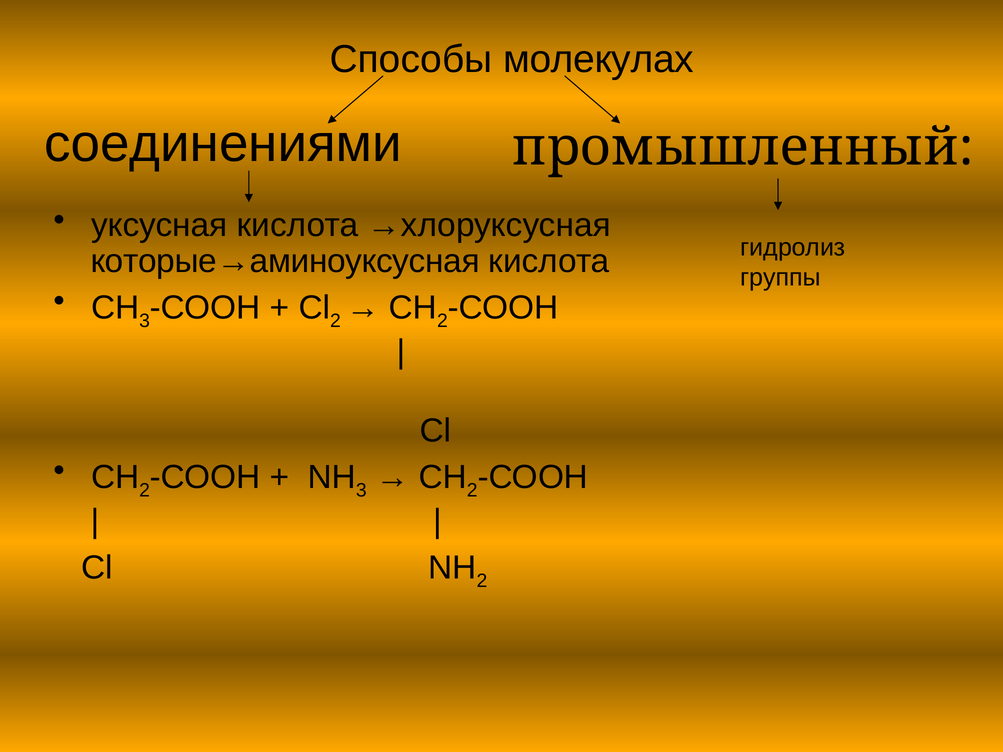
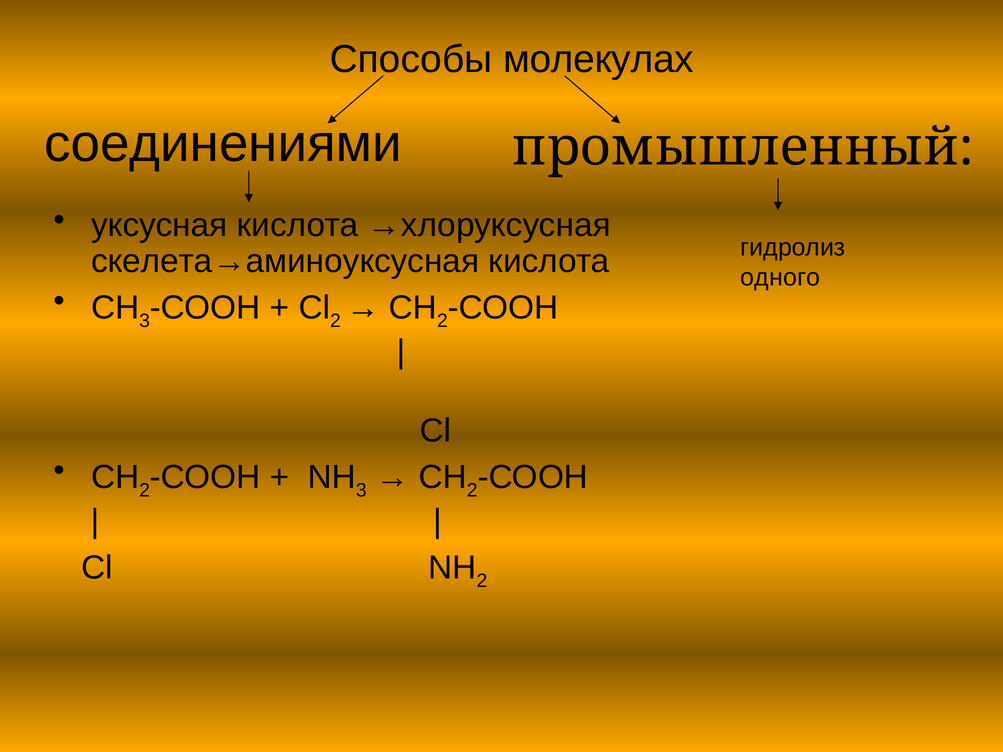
которые→аминоуксусная: которые→аминоуксусная -> скелета→аминоуксусная
группы: группы -> одного
